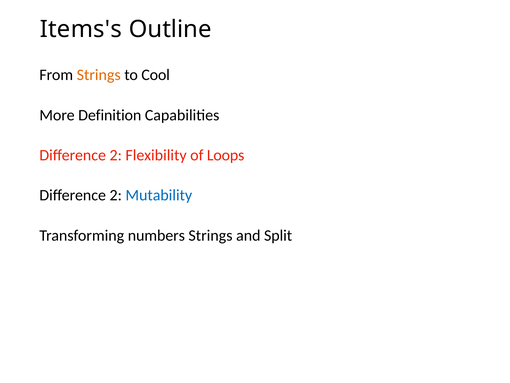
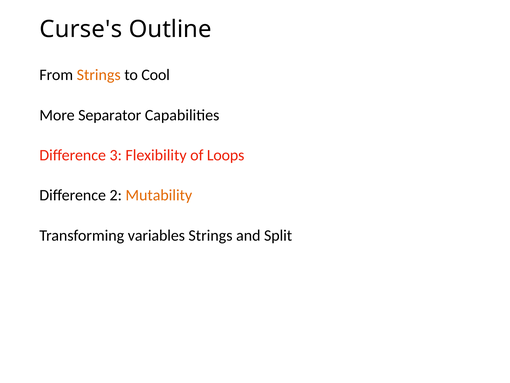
Items's: Items's -> Curse's
Definition: Definition -> Separator
2 at (116, 155): 2 -> 3
Mutability colour: blue -> orange
numbers: numbers -> variables
